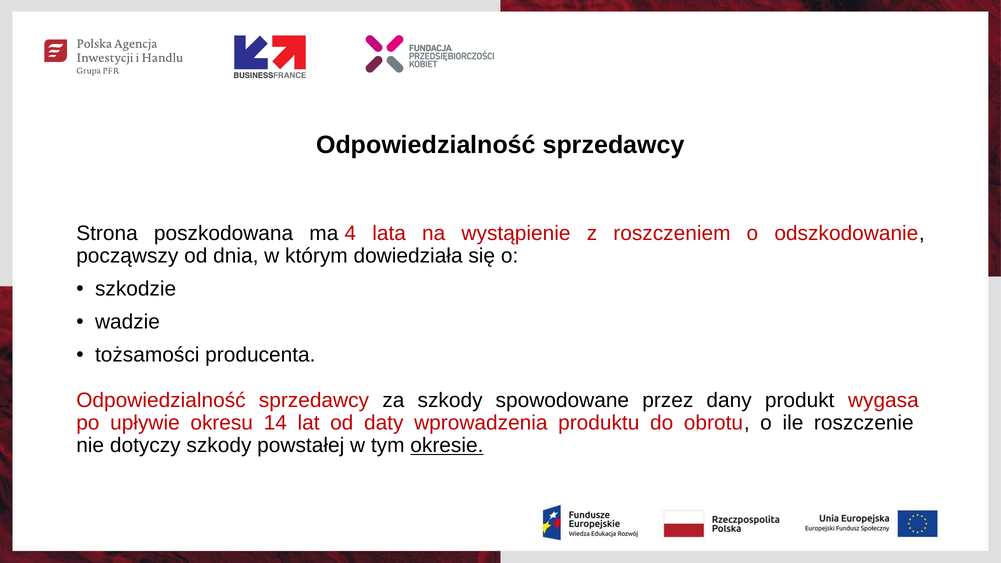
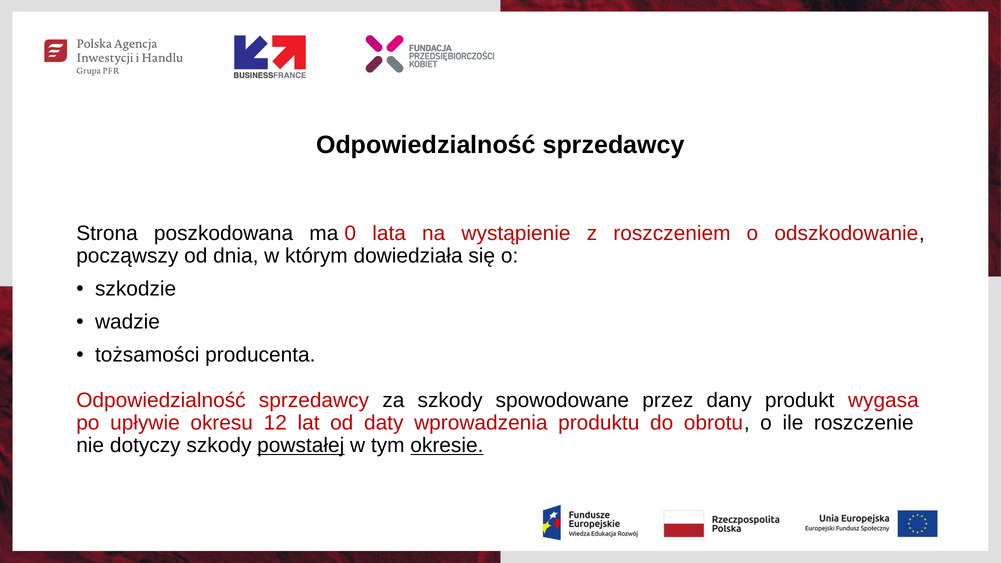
4: 4 -> 0
14: 14 -> 12
powstałej underline: none -> present
